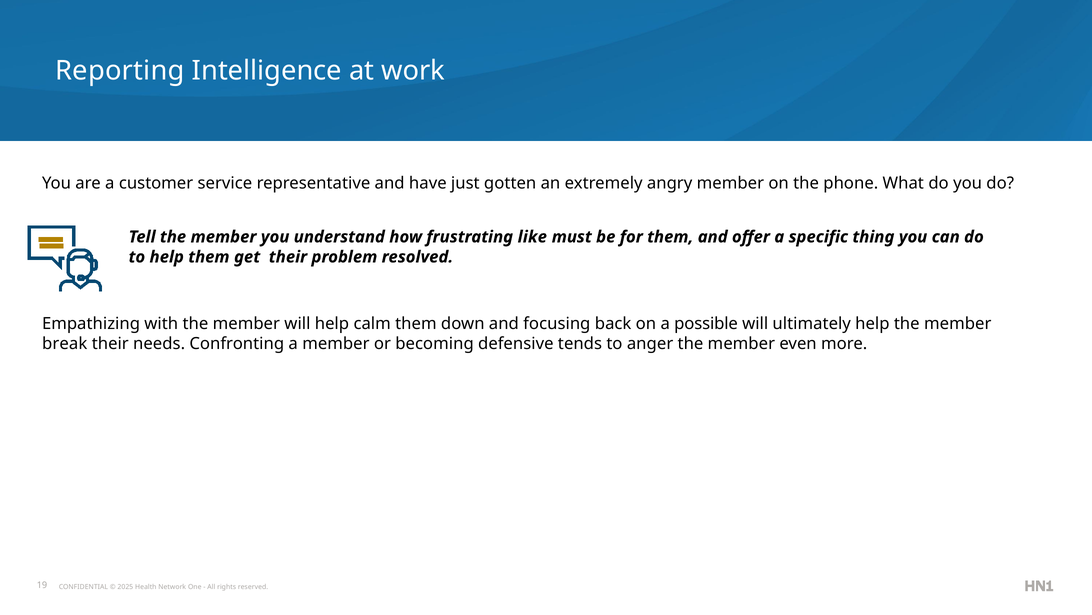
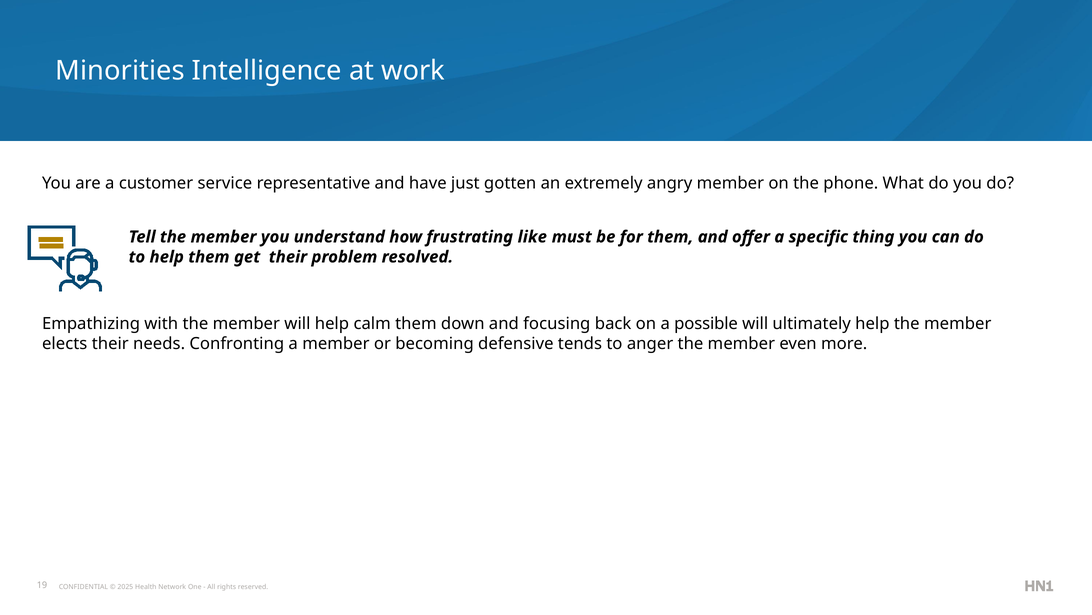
Reporting: Reporting -> Minorities
break: break -> elects
